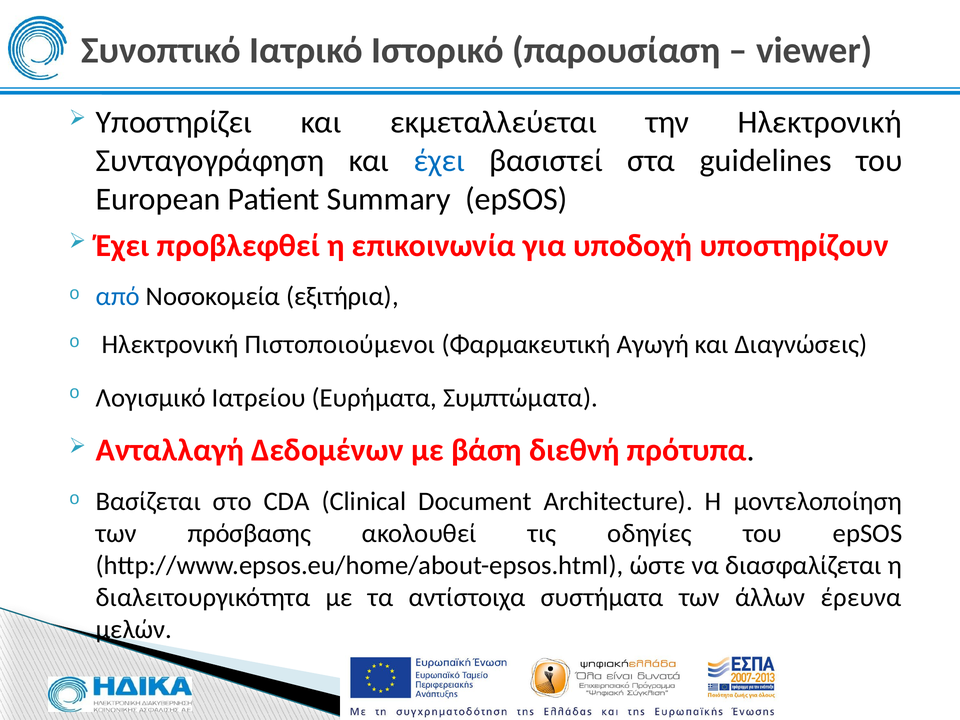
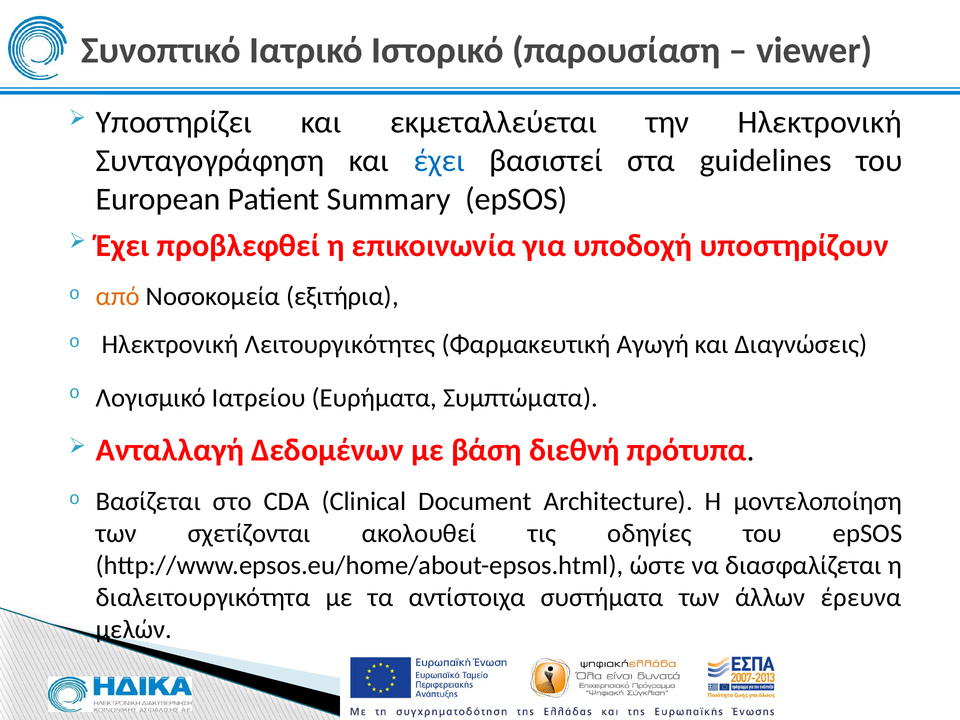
από colour: blue -> orange
Πιστοποιούμενοι: Πιστοποιούμενοι -> Λειτουργικότητες
πρόσβασης: πρόσβασης -> σχετίζονται
